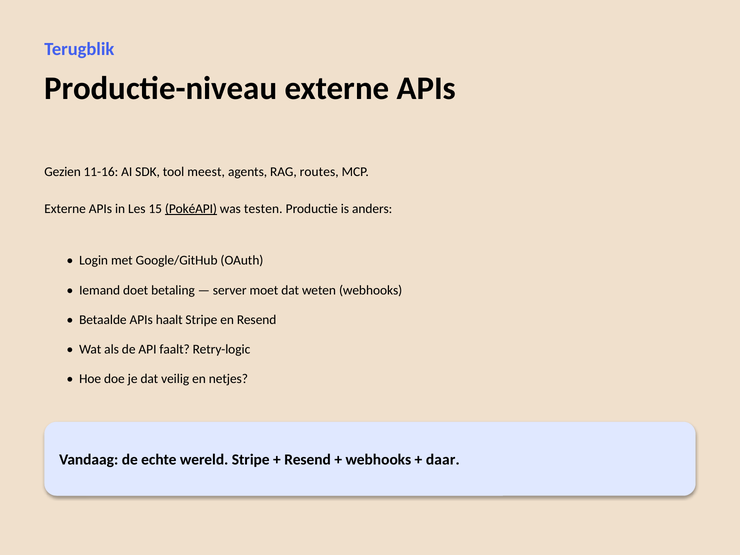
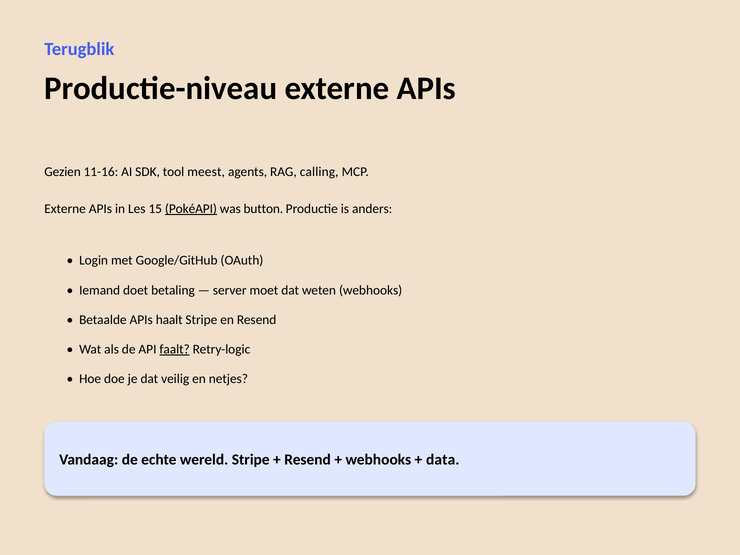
routes: routes -> calling
testen: testen -> button
faalt underline: none -> present
daar: daar -> data
